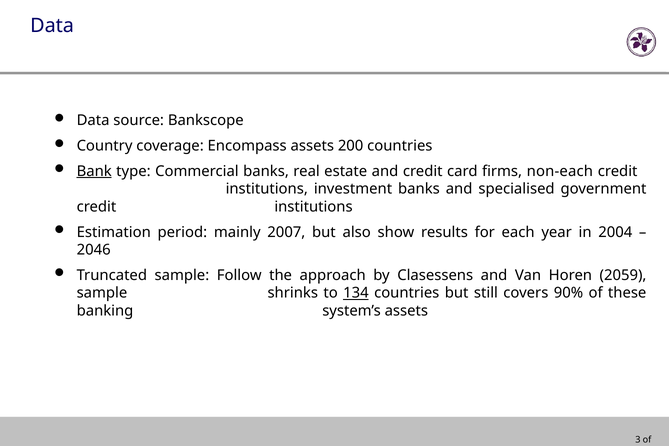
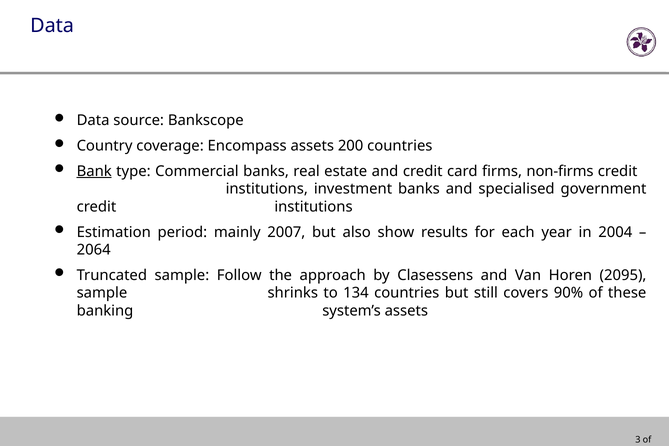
non-each: non-each -> non-firms
2046: 2046 -> 2064
2059: 2059 -> 2095
134 underline: present -> none
